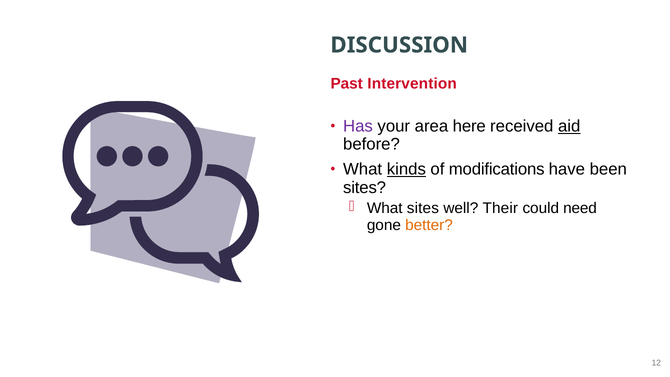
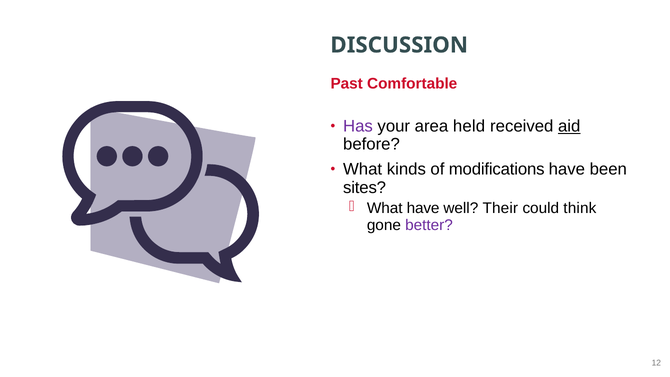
Intervention: Intervention -> Comfortable
here: here -> held
kinds underline: present -> none
What sites: sites -> have
need: need -> think
better colour: orange -> purple
